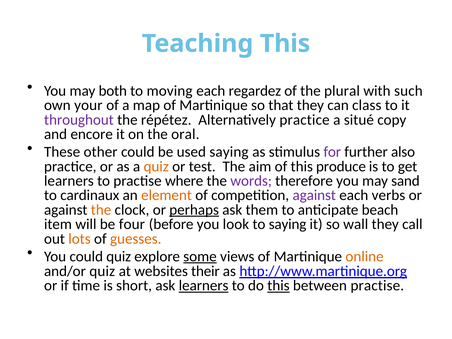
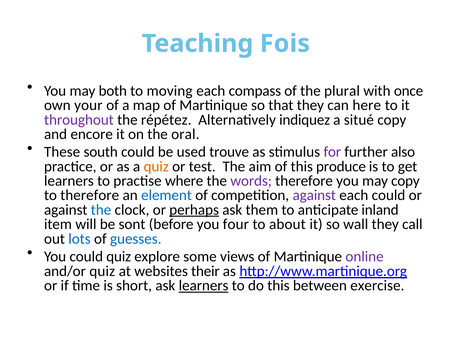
Teaching This: This -> Fois
regardez: regardez -> compass
such: such -> once
class: class -> here
Alternatively practice: practice -> indiquez
other: other -> south
used saying: saying -> trouve
may sand: sand -> copy
to cardinaux: cardinaux -> therefore
element colour: orange -> blue
each verbs: verbs -> could
the at (101, 210) colour: orange -> blue
beach: beach -> inland
four: four -> sont
look: look -> four
to saying: saying -> about
lots colour: orange -> blue
guesses colour: orange -> blue
some underline: present -> none
online colour: orange -> purple
this at (278, 286) underline: present -> none
between practise: practise -> exercise
